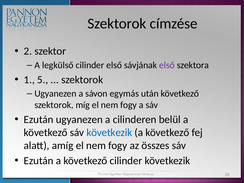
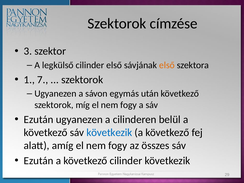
2: 2 -> 3
első at (167, 65) colour: purple -> orange
5: 5 -> 7
